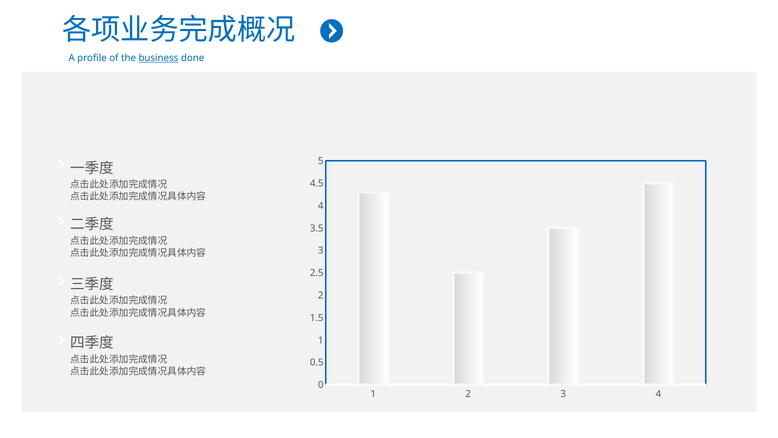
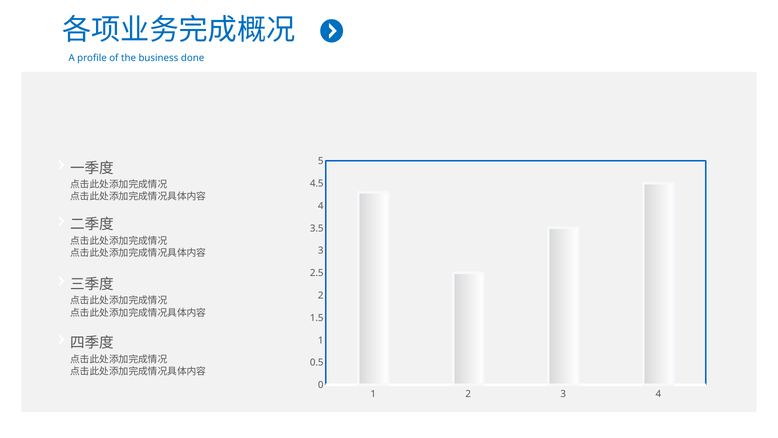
business underline: present -> none
